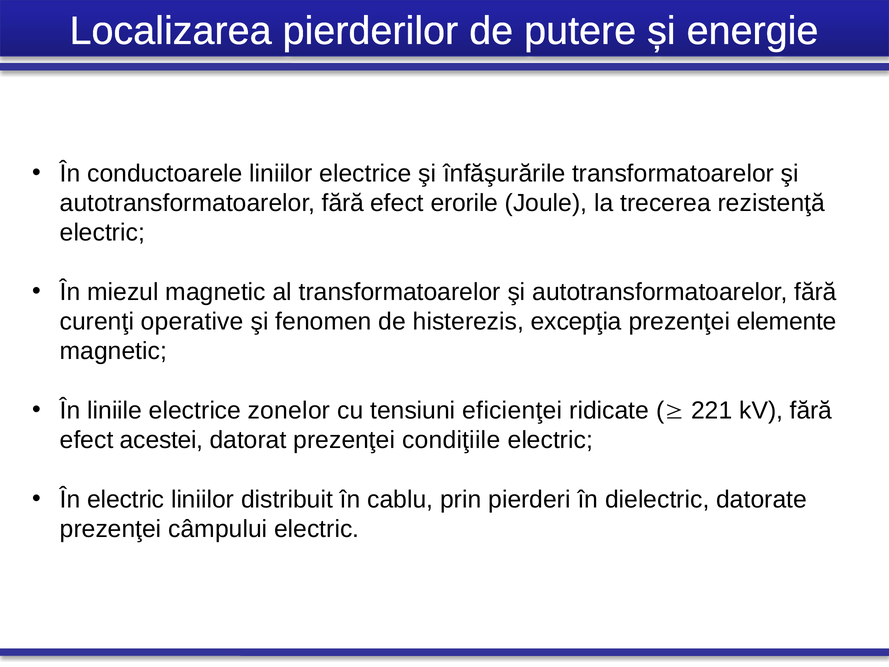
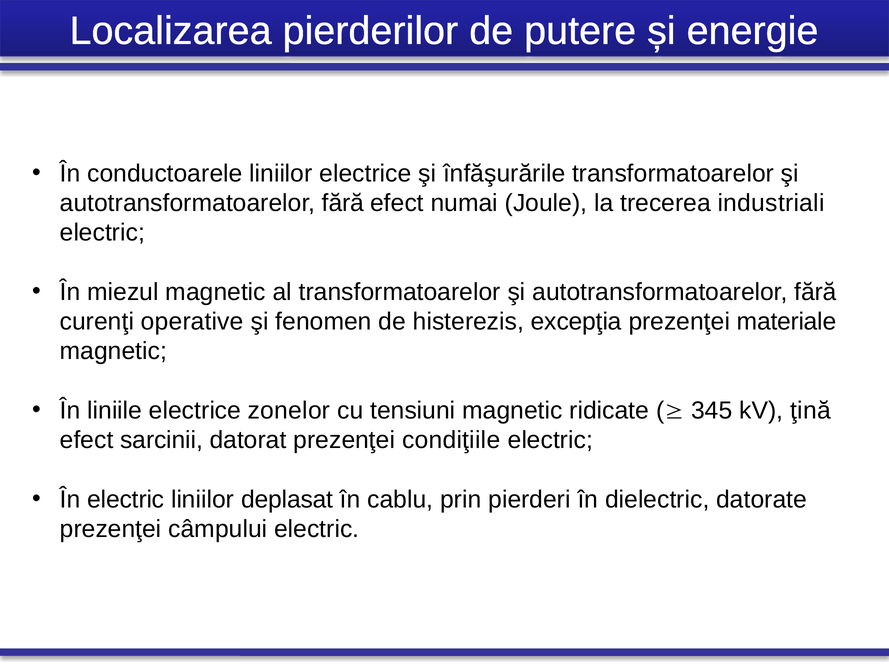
erorile: erorile -> numai
rezistenţă: rezistenţă -> industriali
elemente: elemente -> materiale
tensiuni eficienţei: eficienţei -> magnetic
221: 221 -> 345
kV fără: fără -> ţină
acestei: acestei -> sarcinii
distribuit: distribuit -> deplasat
